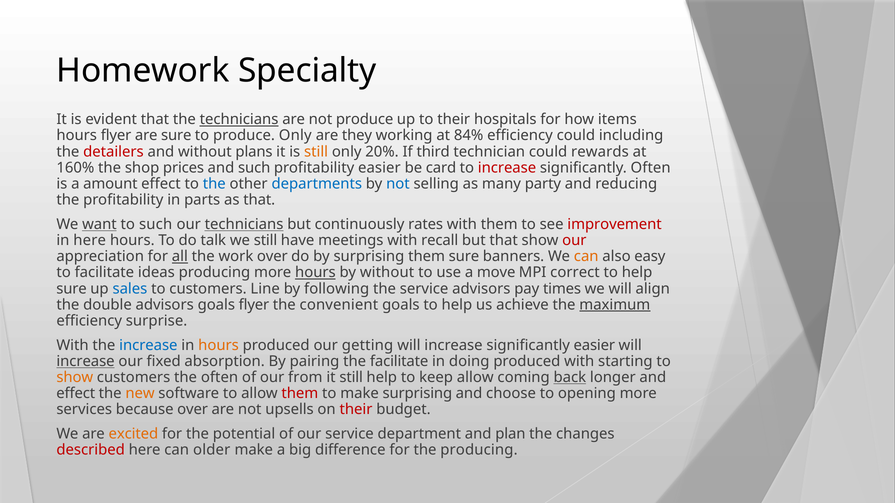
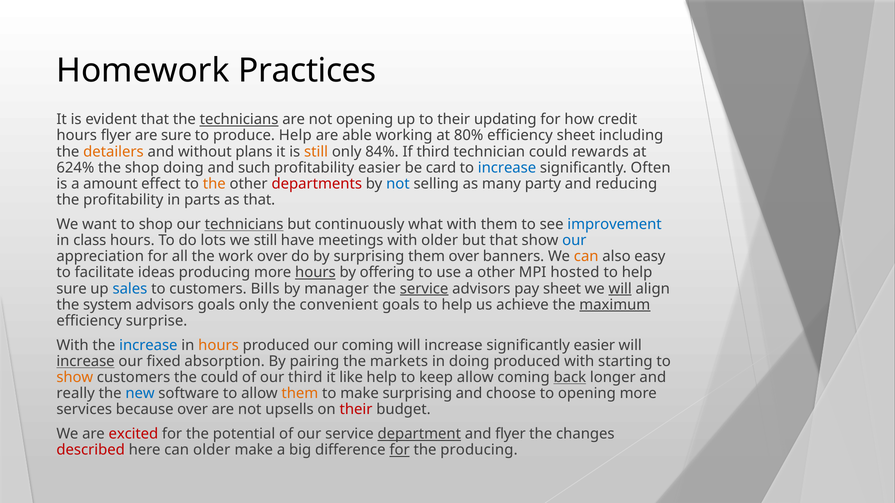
Specialty: Specialty -> Practices
not produce: produce -> opening
hospitals: hospitals -> updating
items: items -> credit
produce Only: Only -> Help
they: they -> able
84%: 84% -> 80%
efficiency could: could -> sheet
detailers colour: red -> orange
20%: 20% -> 84%
160%: 160% -> 624%
shop prices: prices -> doing
increase at (507, 168) colour: red -> blue
the at (214, 184) colour: blue -> orange
departments colour: blue -> red
want underline: present -> none
to such: such -> shop
rates: rates -> what
improvement colour: red -> blue
in here: here -> class
talk: talk -> lots
with recall: recall -> older
our at (574, 241) colour: red -> blue
all underline: present -> none
them sure: sure -> over
by without: without -> offering
a move: move -> other
correct: correct -> hosted
Line: Line -> Bills
following: following -> manager
service at (424, 289) underline: none -> present
pay times: times -> sheet
will at (620, 289) underline: none -> present
double: double -> system
goals flyer: flyer -> only
our getting: getting -> coming
the facilitate: facilitate -> markets
the often: often -> could
our from: from -> third
it still: still -> like
effect at (76, 394): effect -> really
new colour: orange -> blue
them at (300, 394) colour: red -> orange
excited colour: orange -> red
department underline: none -> present
and plan: plan -> flyer
for at (400, 450) underline: none -> present
